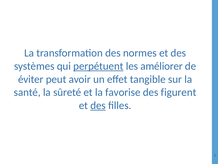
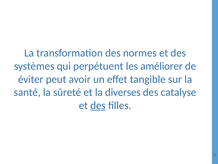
perpétuent underline: present -> none
favorise: favorise -> diverses
figurent: figurent -> catalyse
